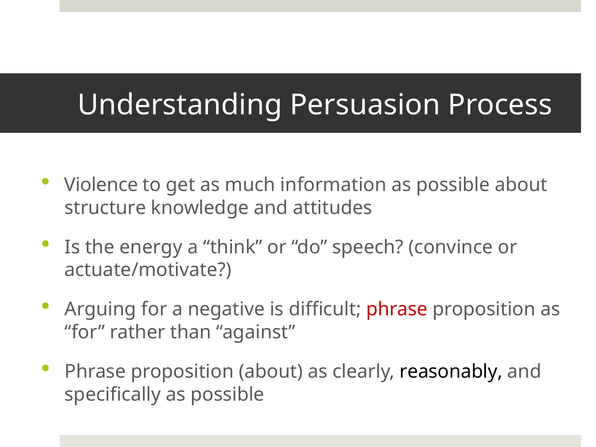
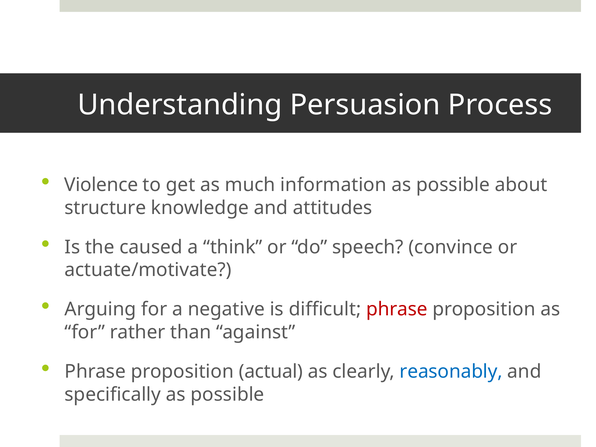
energy: energy -> caused
proposition about: about -> actual
reasonably colour: black -> blue
